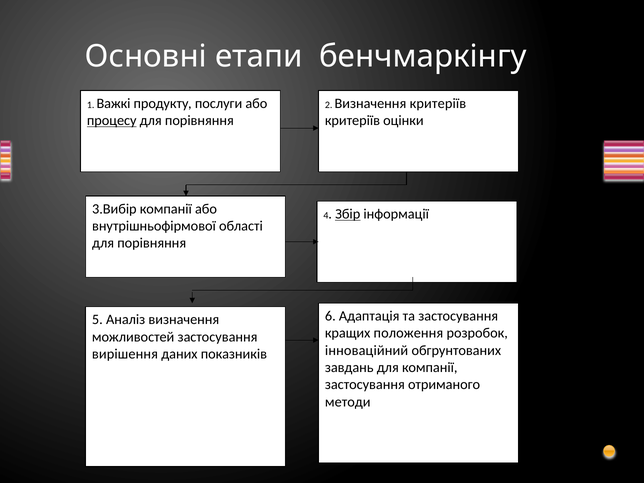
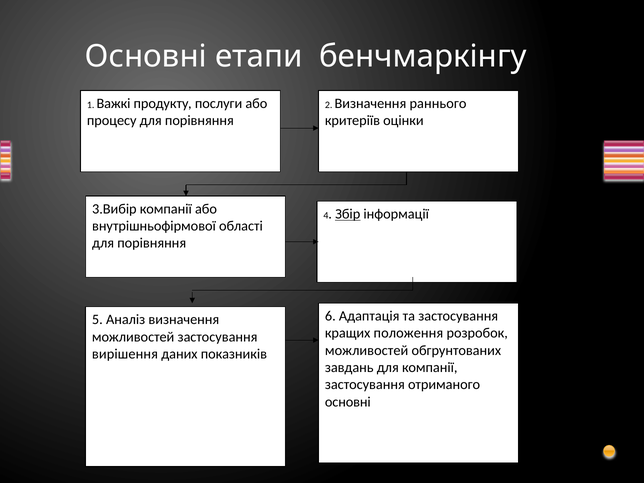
Визначення критеріїв: критеріїв -> раннього
процесу underline: present -> none
інноваційний at (367, 350): інноваційний -> можливостей
методи at (348, 402): методи -> основні
